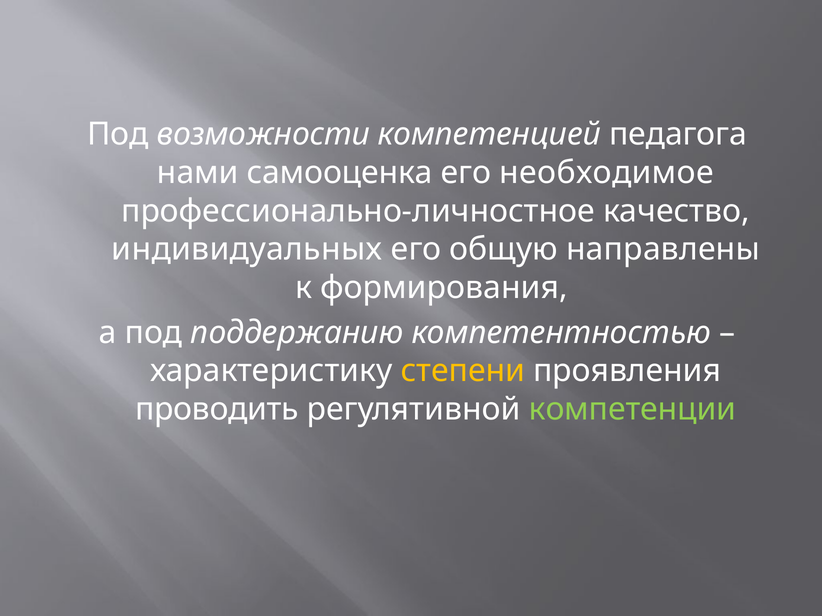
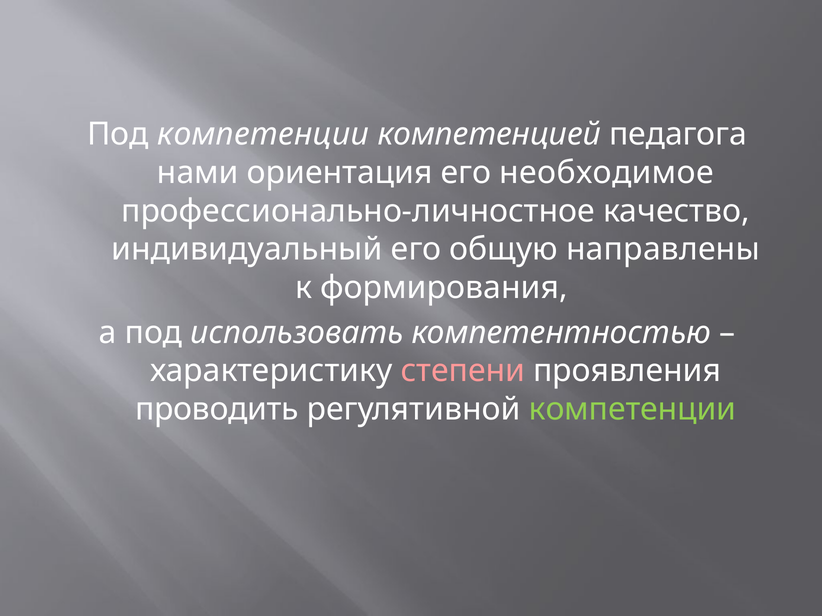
Под возможности: возможности -> компетенции
самооценка: самооценка -> ориентация
индивидуальных: индивидуальных -> индивидуальный
поддержанию: поддержанию -> использовать
степени colour: yellow -> pink
